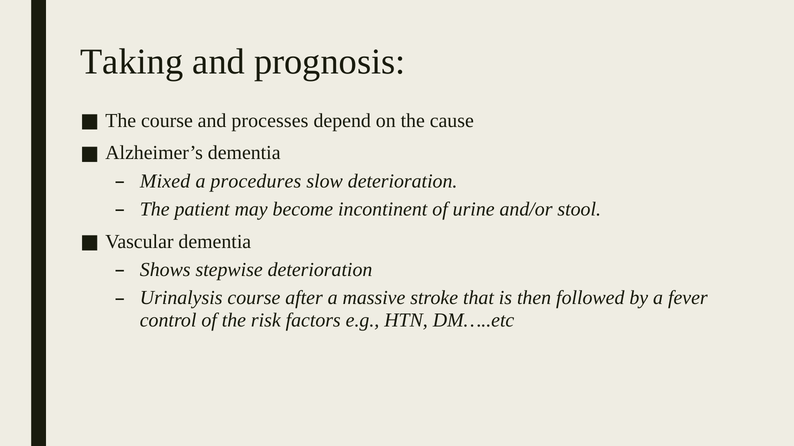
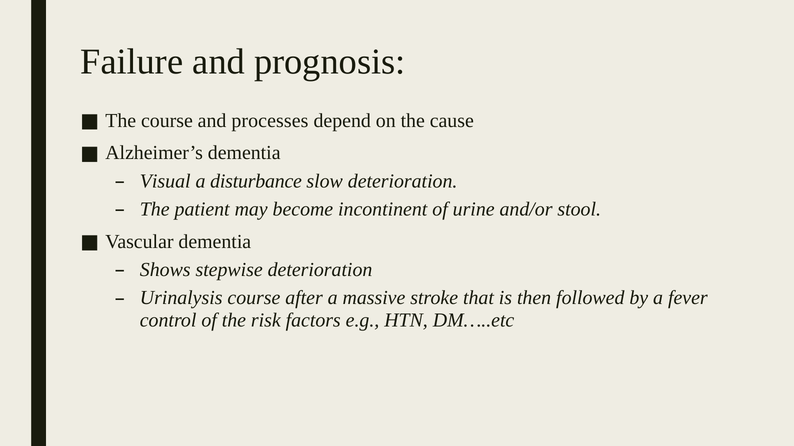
Taking: Taking -> Failure
Mixed: Mixed -> Visual
procedures: procedures -> disturbance
